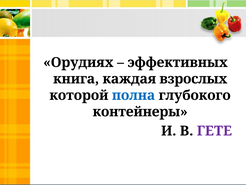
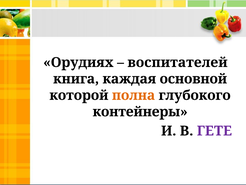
эффективных: эффективных -> воспитателей
взрослых: взрослых -> основной
полна colour: blue -> orange
